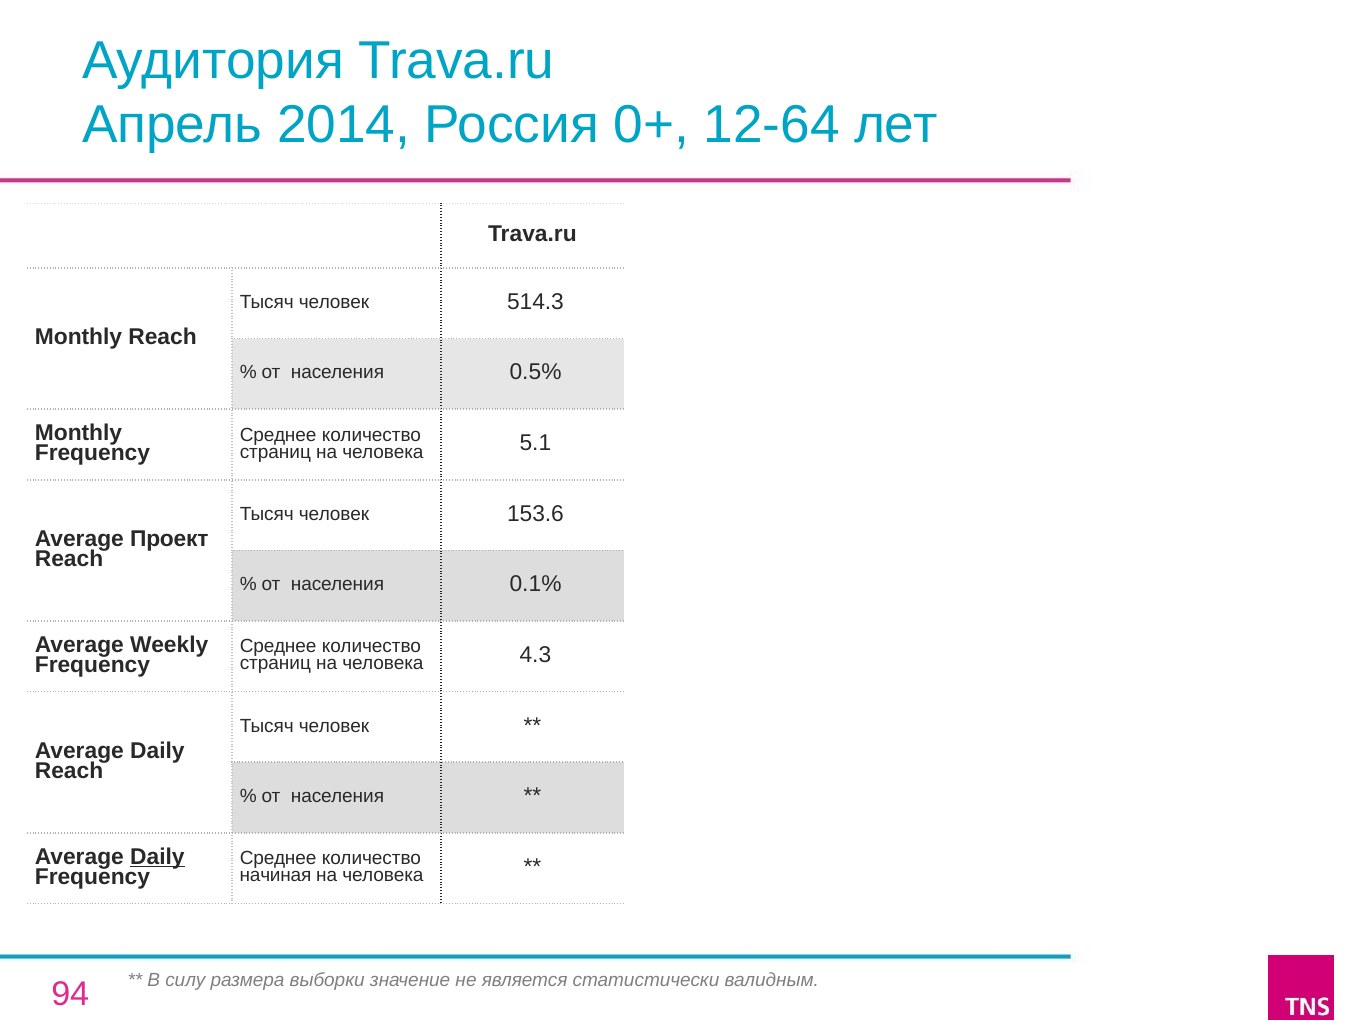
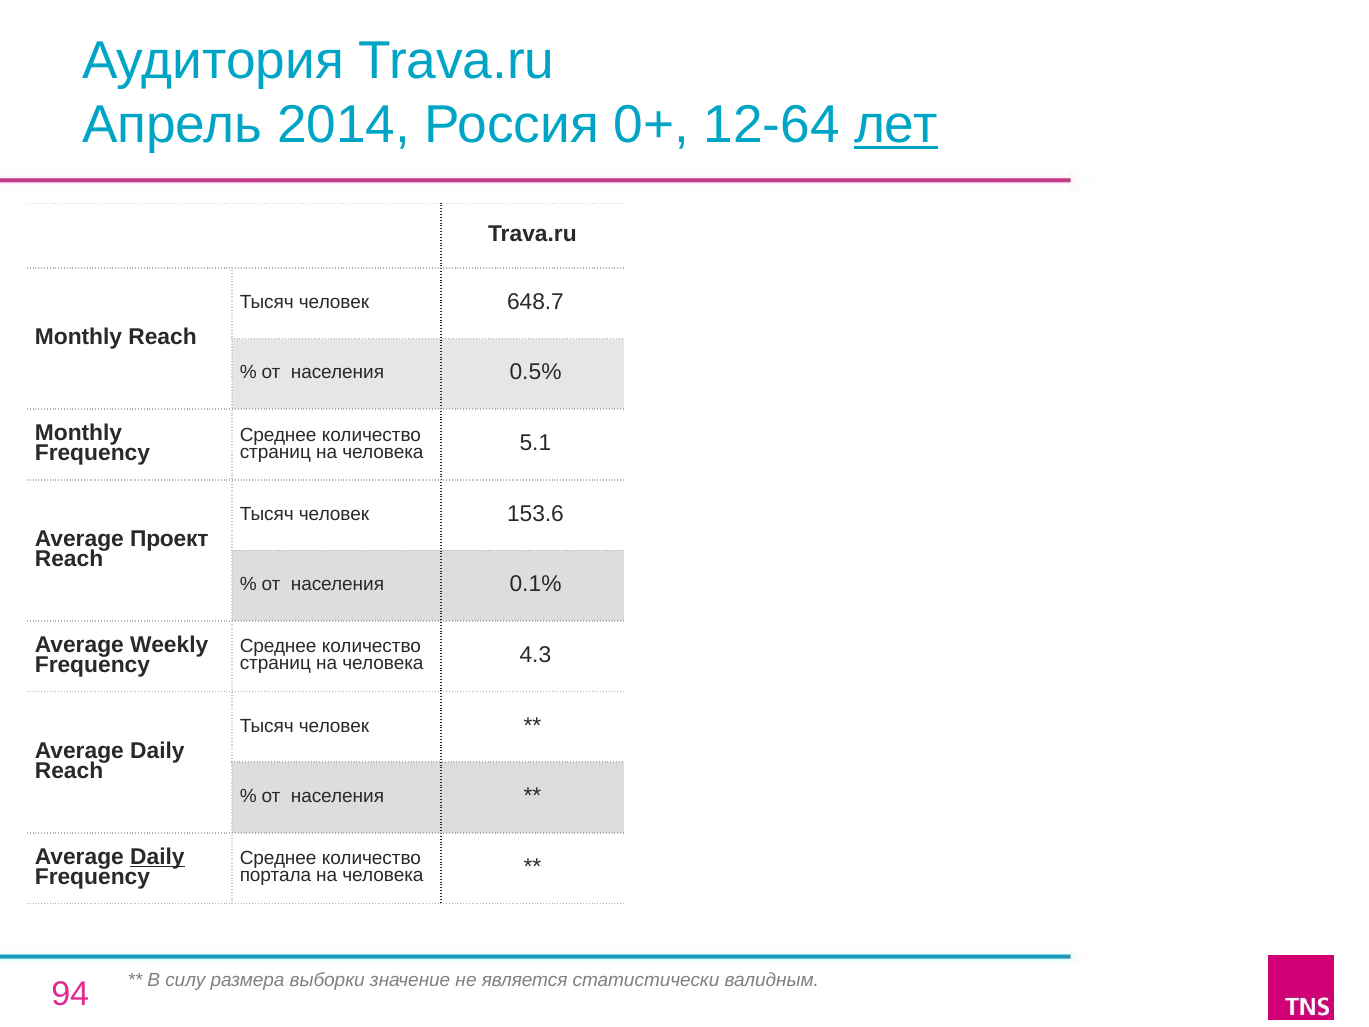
лет underline: none -> present
514.3: 514.3 -> 648.7
начиная: начиная -> портала
